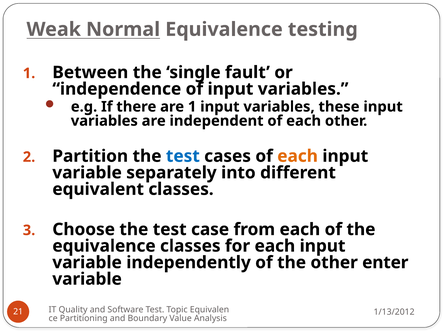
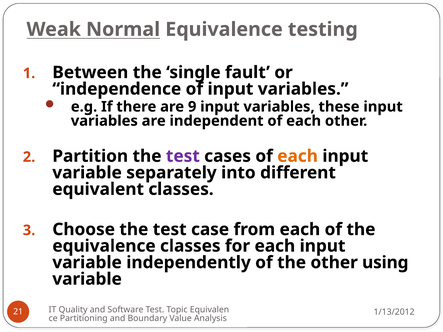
are 1: 1 -> 9
test at (183, 156) colour: blue -> purple
enter: enter -> using
